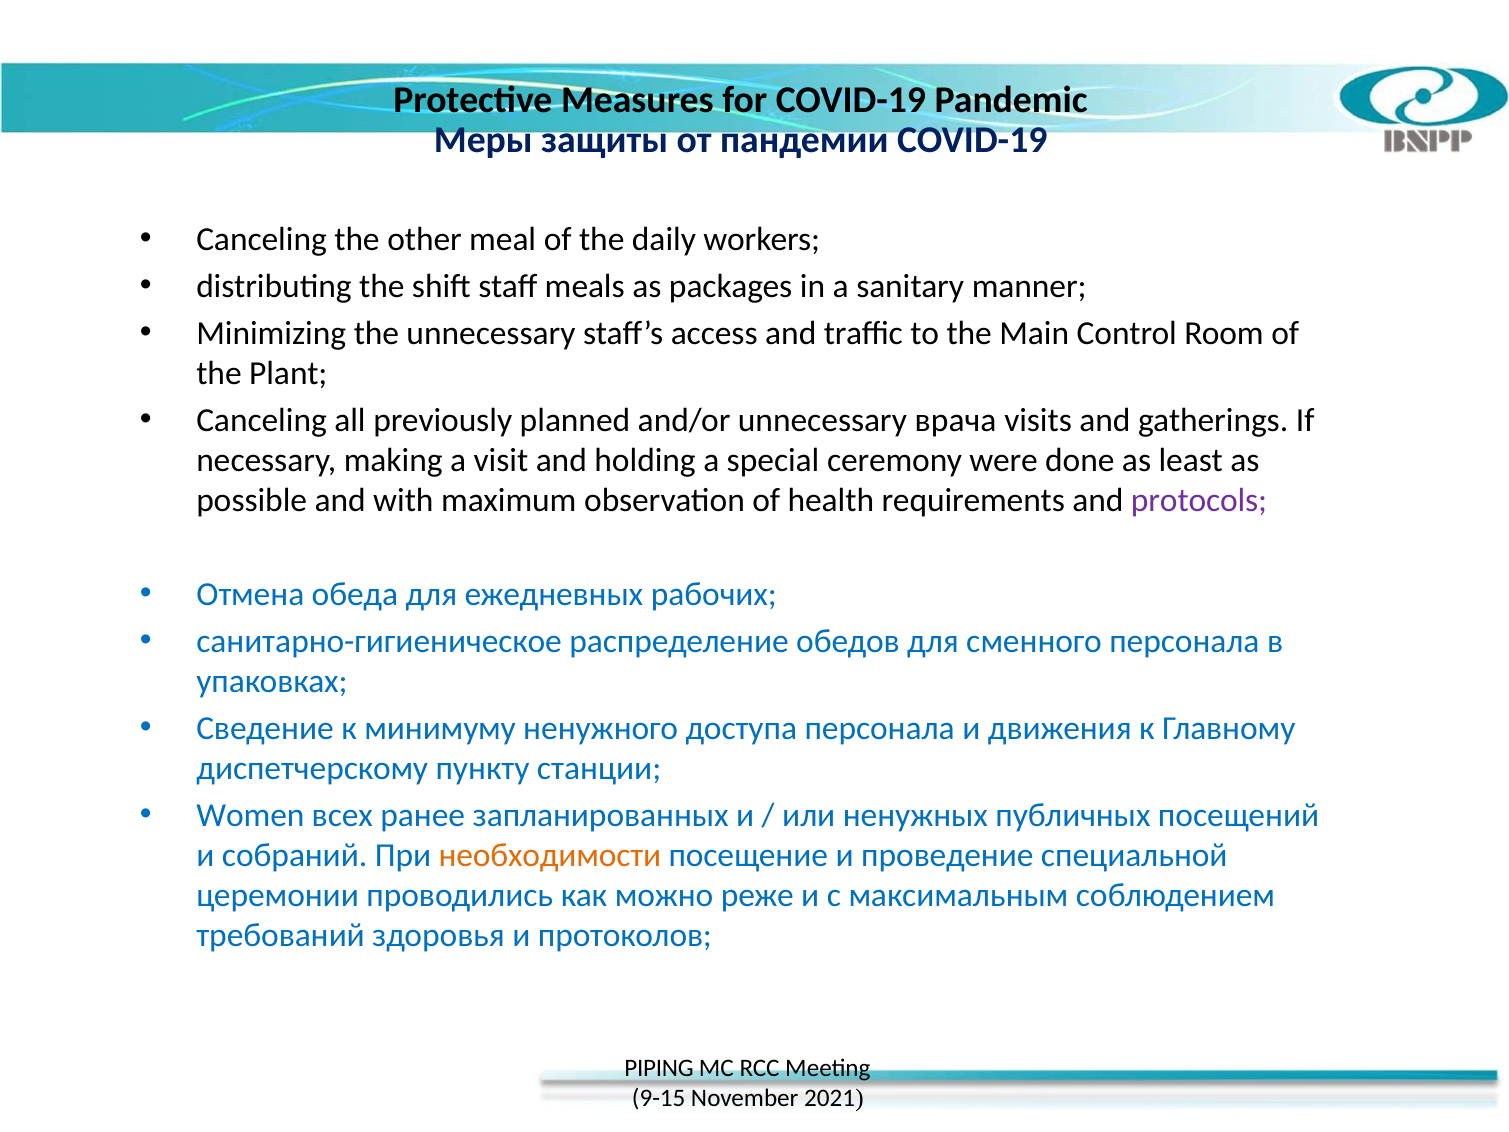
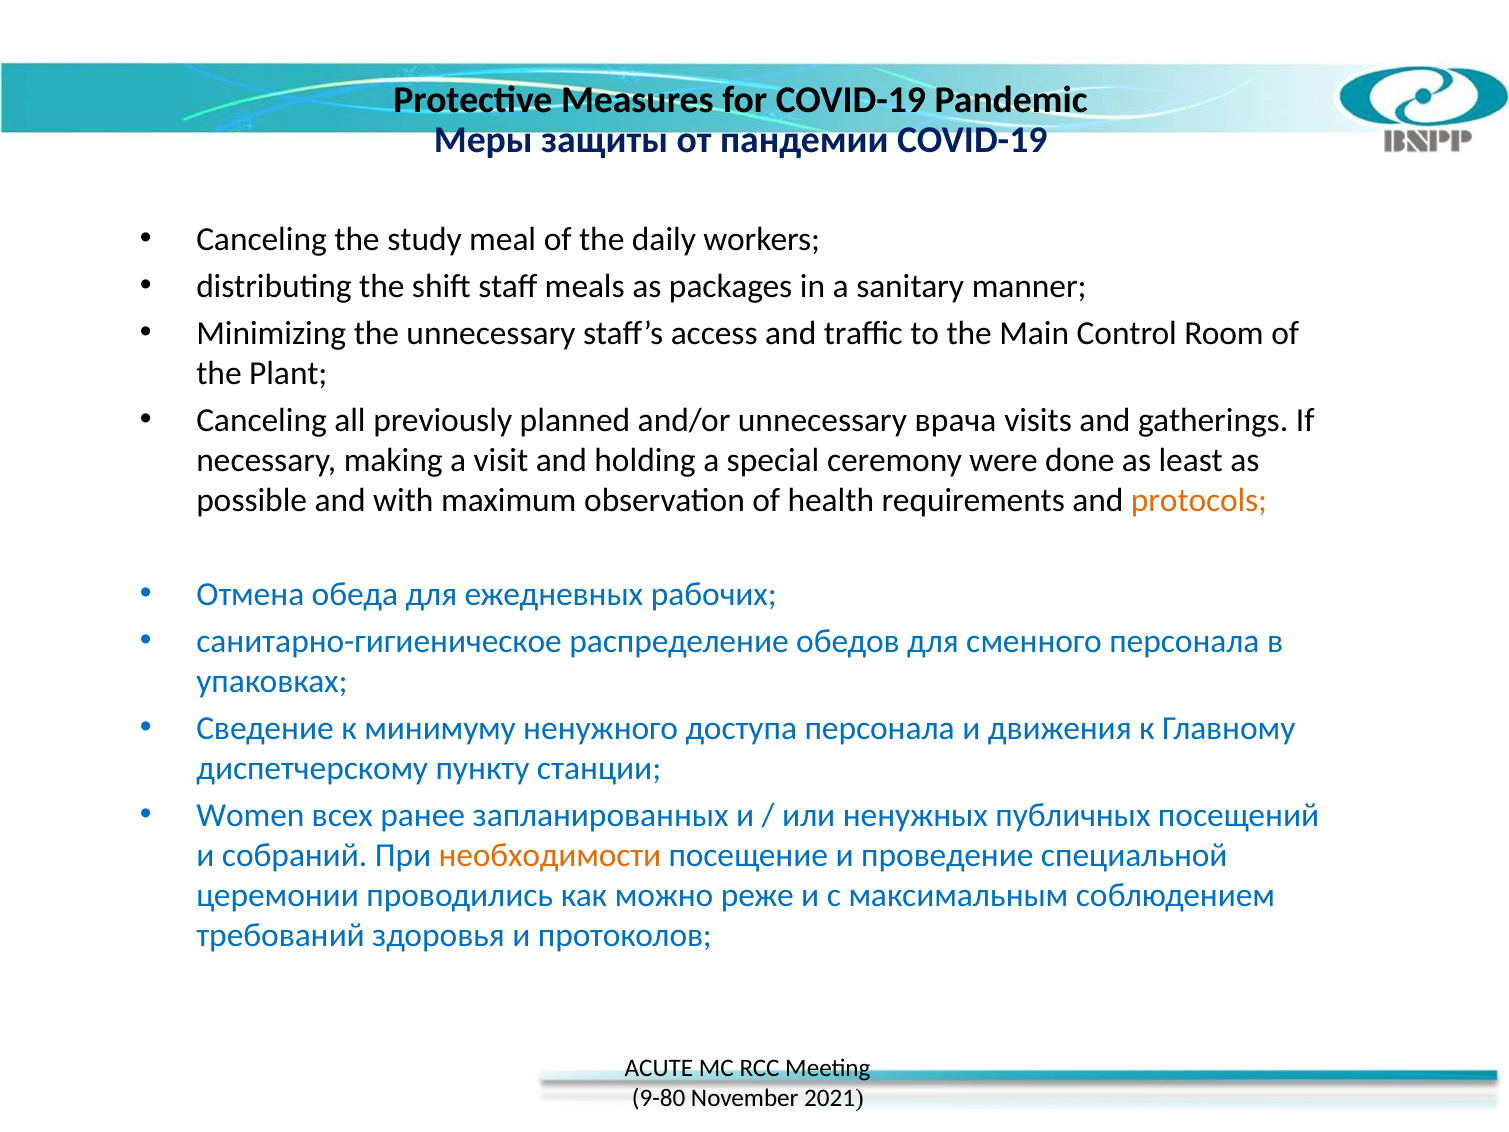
other: other -> study
protocols colour: purple -> orange
PIPING: PIPING -> ACUTE
9-15: 9-15 -> 9-80
